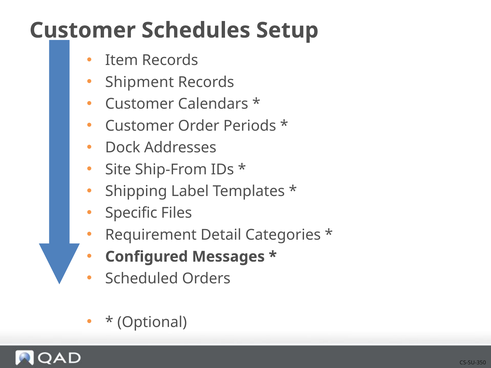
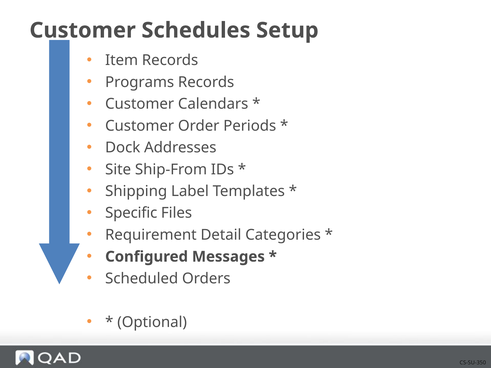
Shipment: Shipment -> Programs
